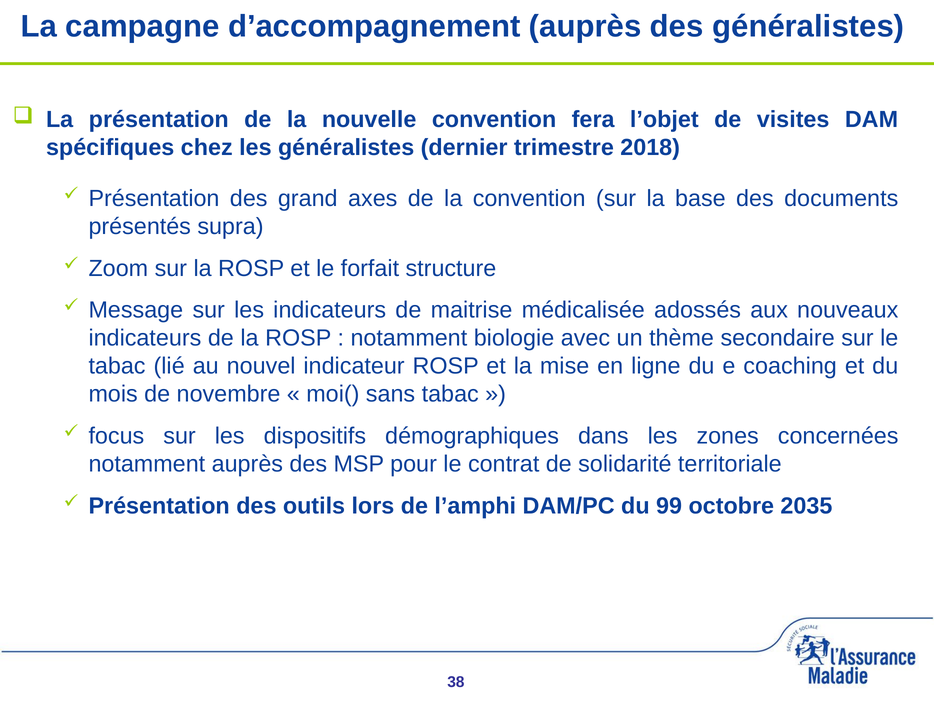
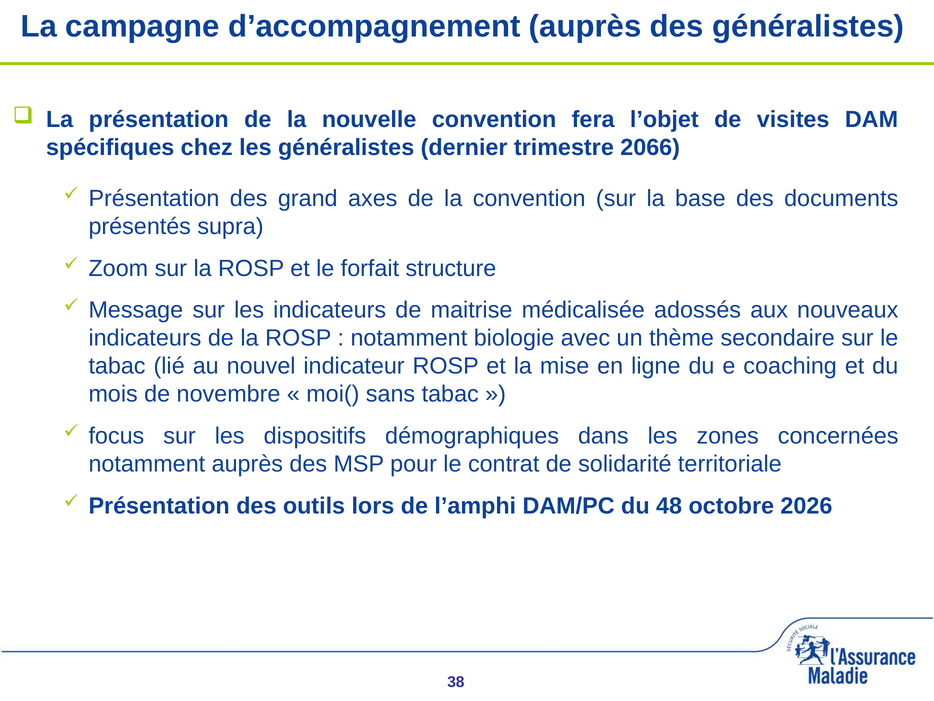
2018: 2018 -> 2066
99: 99 -> 48
2035: 2035 -> 2026
